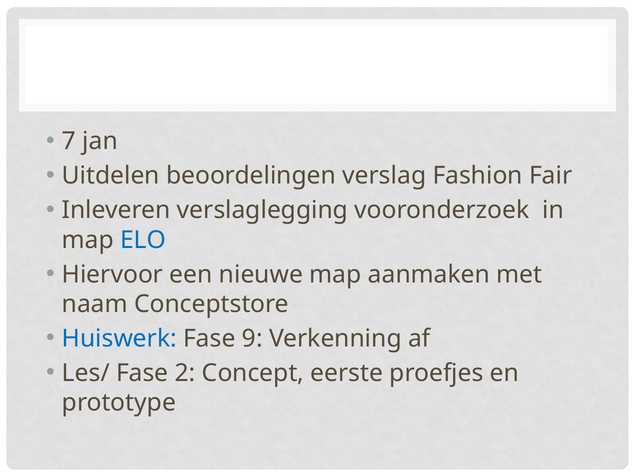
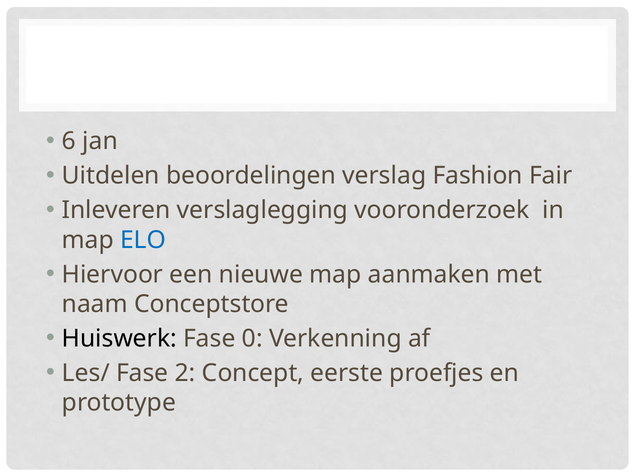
7: 7 -> 6
Huiswerk colour: blue -> black
9: 9 -> 0
